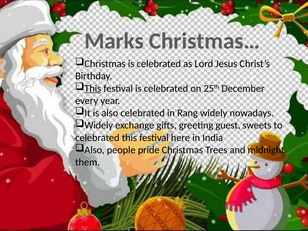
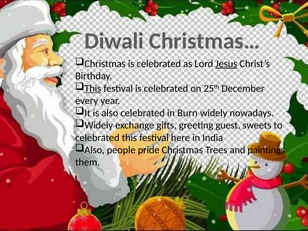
Marks: Marks -> Diwali
Jesus underline: none -> present
Rang: Rang -> Burn
midnight: midnight -> paintings
